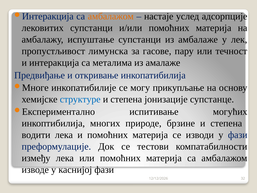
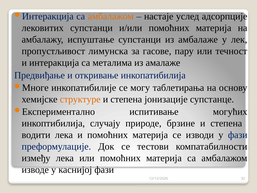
прикупљање: прикупљање -> таблетирања
структуре colour: blue -> orange
многих: многих -> случају
